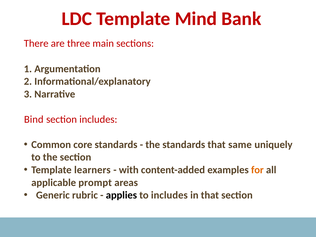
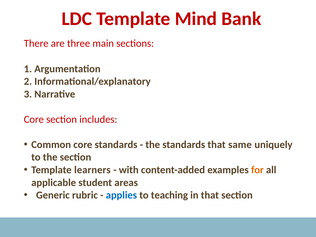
Bind at (34, 119): Bind -> Core
prompt: prompt -> student
applies colour: black -> blue
to includes: includes -> teaching
